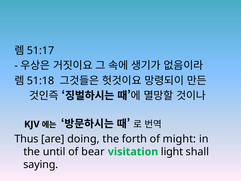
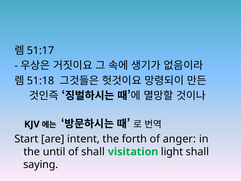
Thus: Thus -> Start
doing: doing -> intent
might: might -> anger
of bear: bear -> shall
